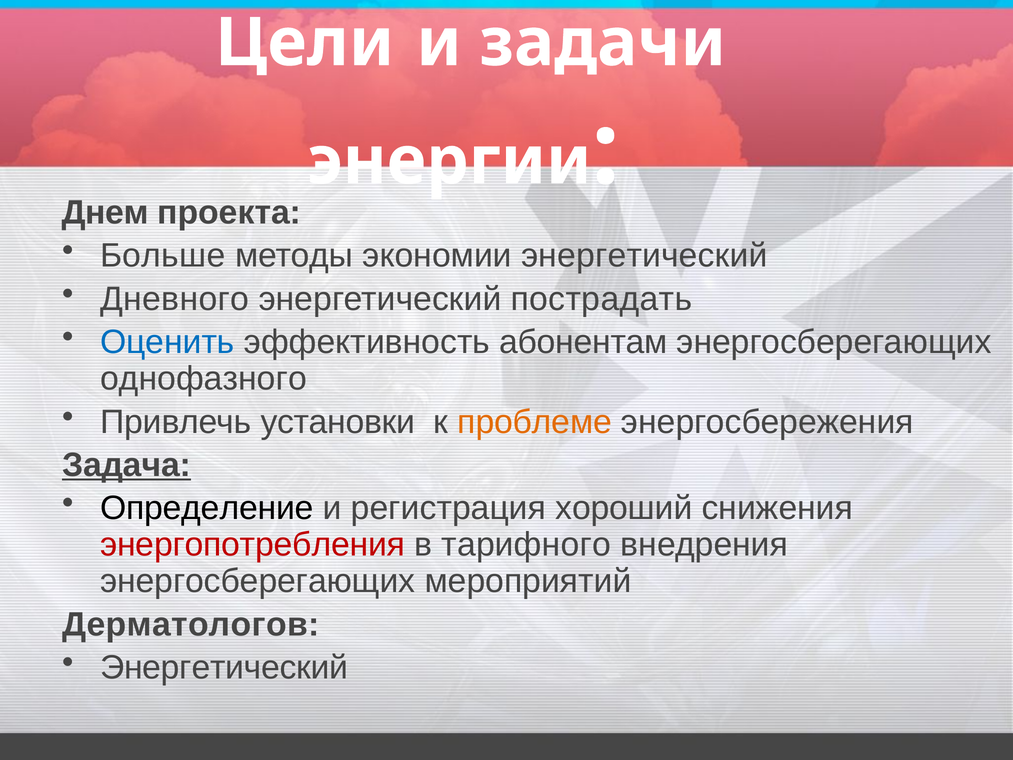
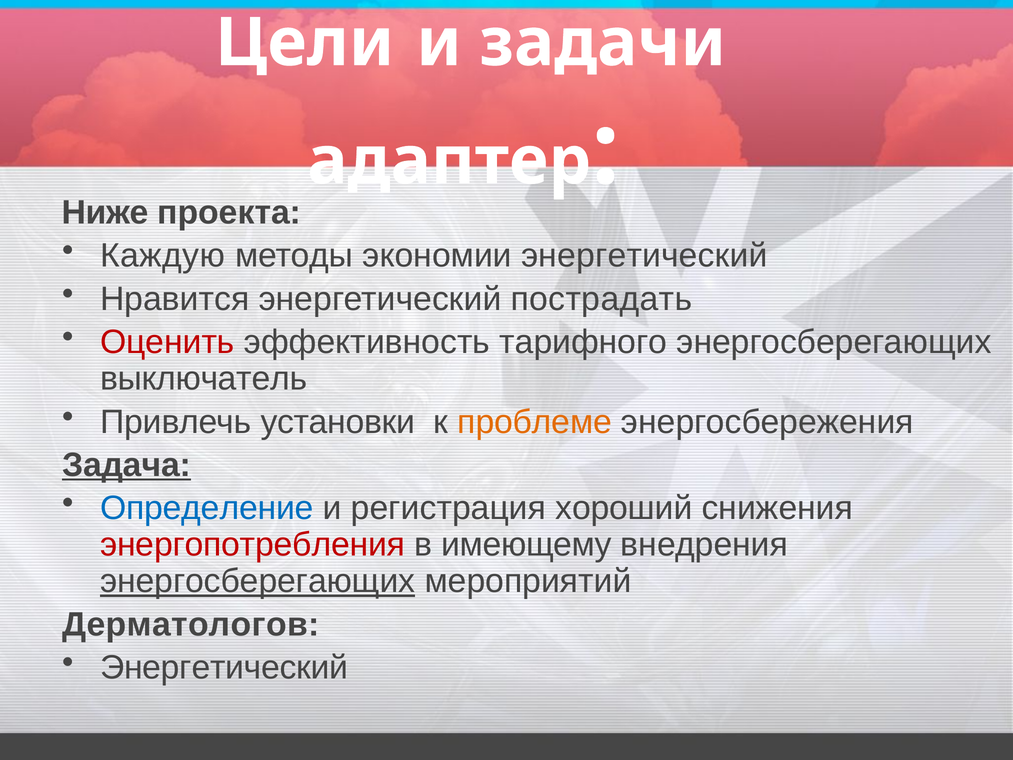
энергии: энергии -> адаптер
Днем: Днем -> Ниже
Больше: Больше -> Каждую
Дневного: Дневного -> Нравится
Оценить colour: blue -> red
абонентам: абонентам -> тарифного
однофазного: однофазного -> выключатель
Определение colour: black -> blue
тарифного: тарифного -> имеющему
энергосберегающих at (258, 581) underline: none -> present
